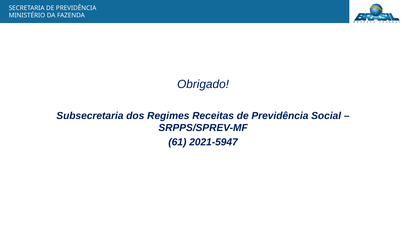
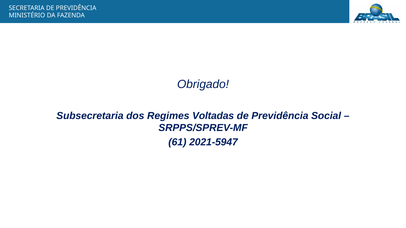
Receitas: Receitas -> Voltadas
